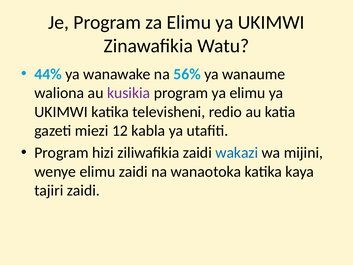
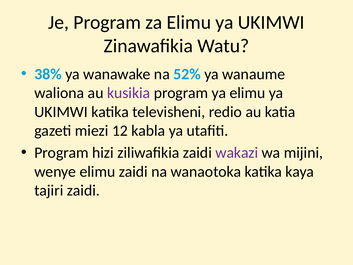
44%: 44% -> 38%
56%: 56% -> 52%
wakazi colour: blue -> purple
